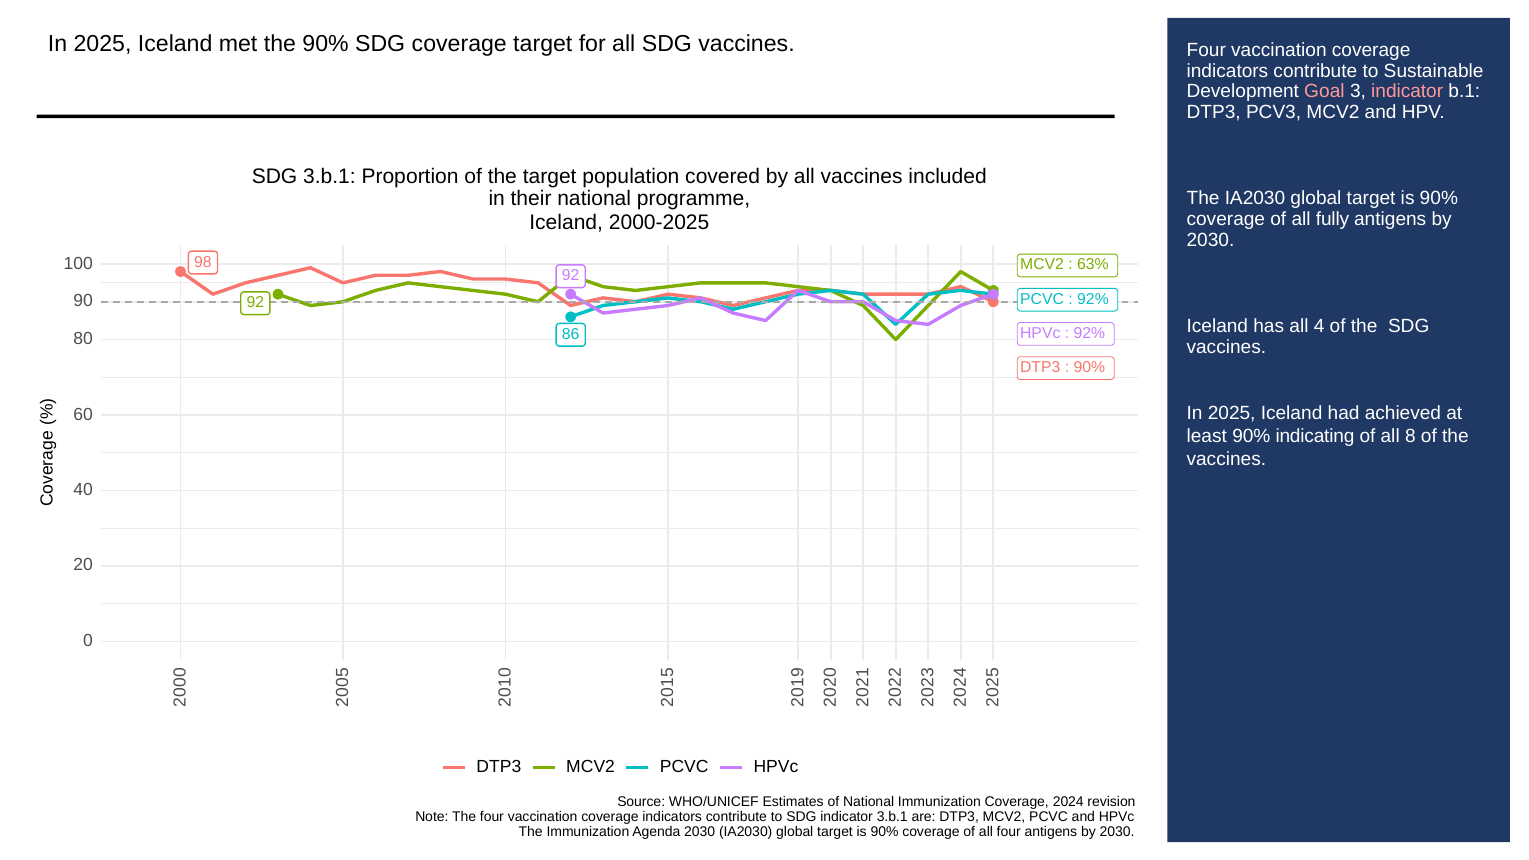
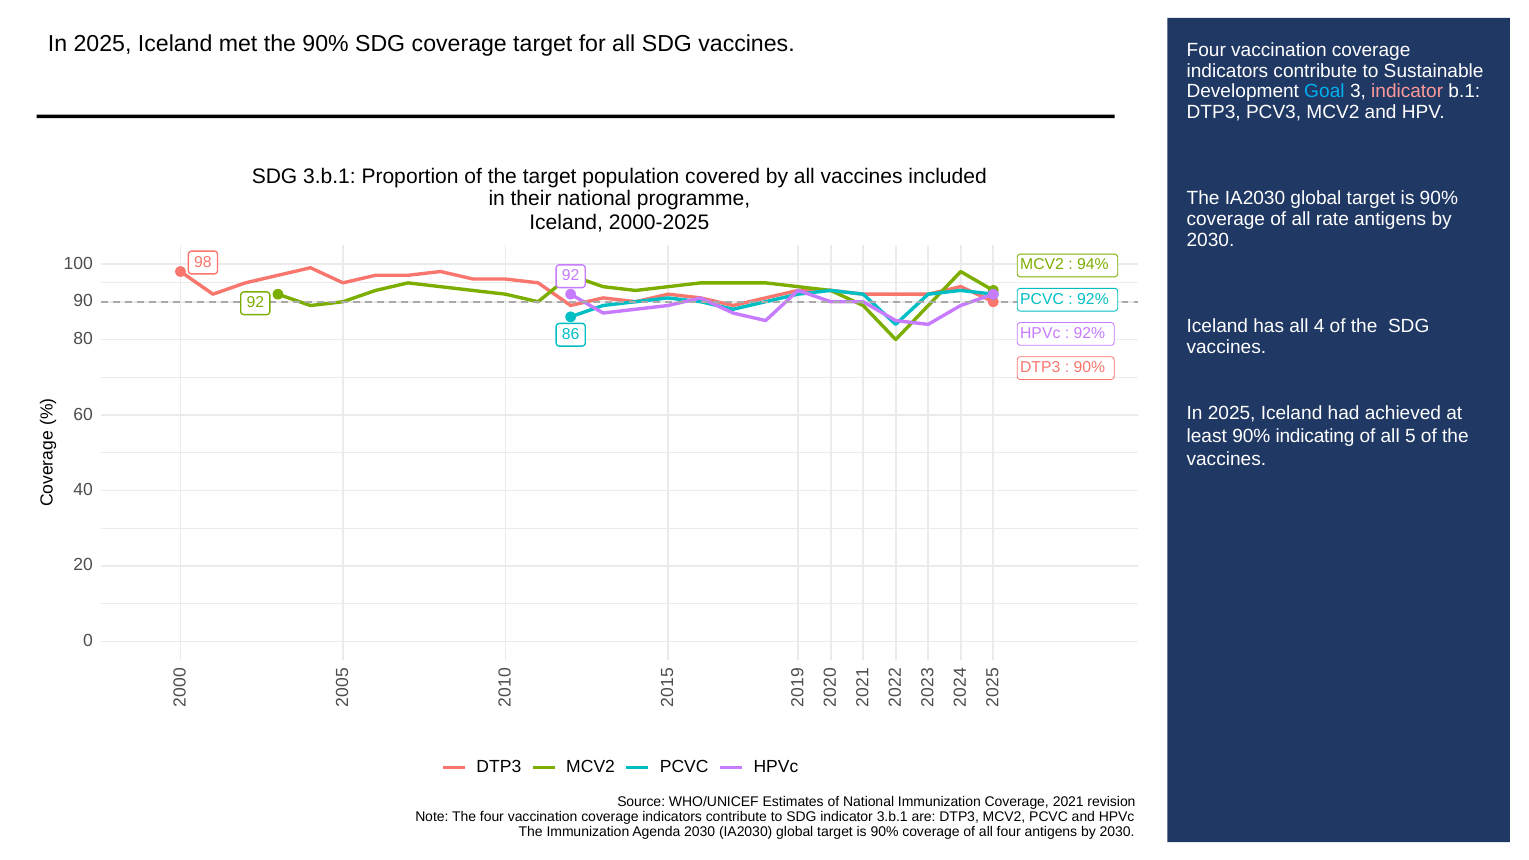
Goal colour: pink -> light blue
fully: fully -> rate
63%: 63% -> 94%
all 8: 8 -> 5
2024: 2024 -> 2021
